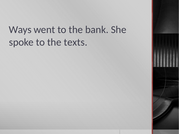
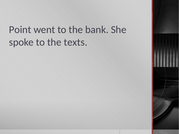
Ways: Ways -> Point
